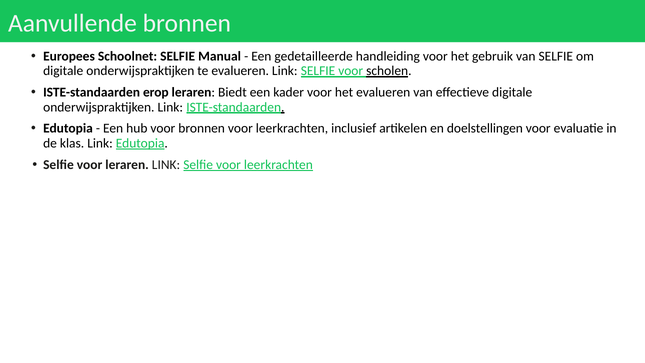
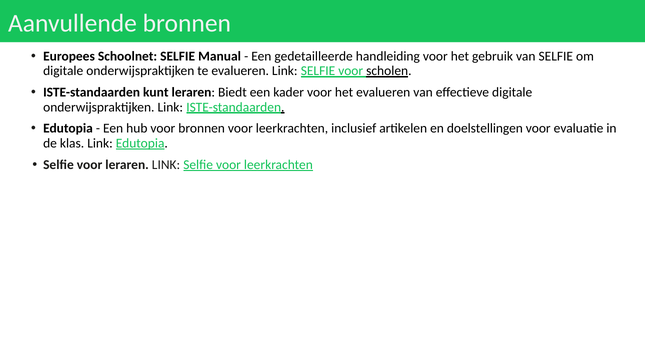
erop: erop -> kunt
